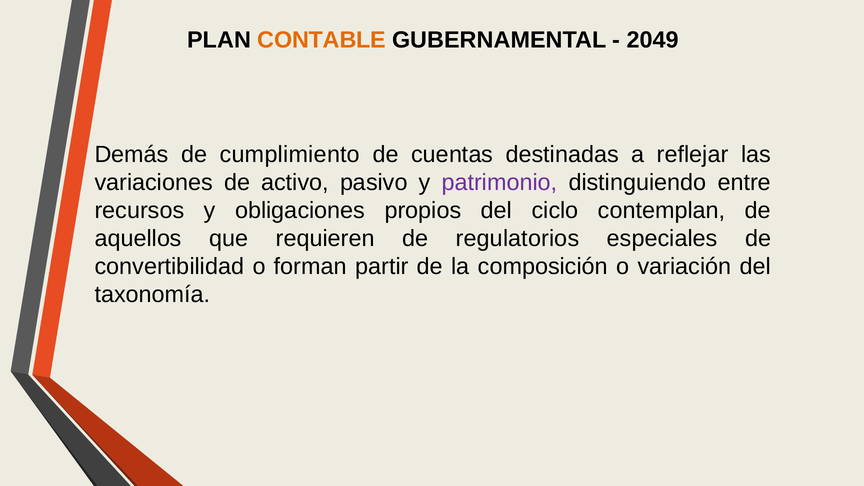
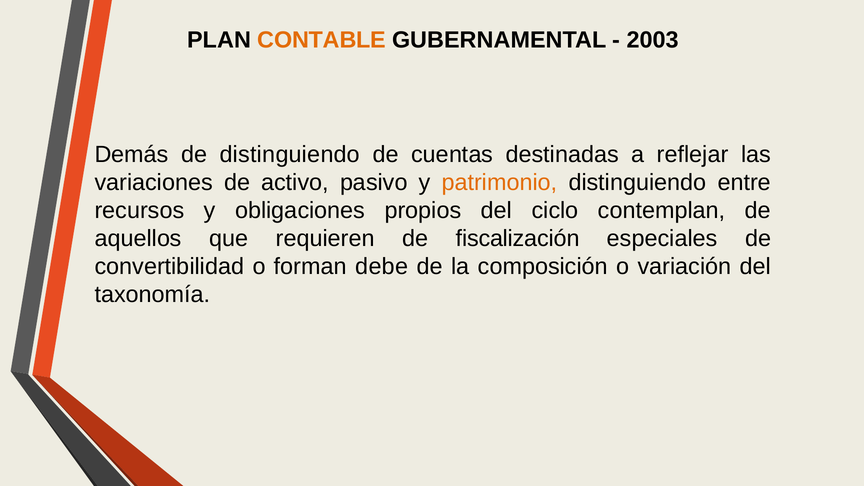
2049: 2049 -> 2003
de cumplimiento: cumplimiento -> distinguiendo
patrimonio colour: purple -> orange
regulatorios: regulatorios -> fiscalización
partir: partir -> debe
